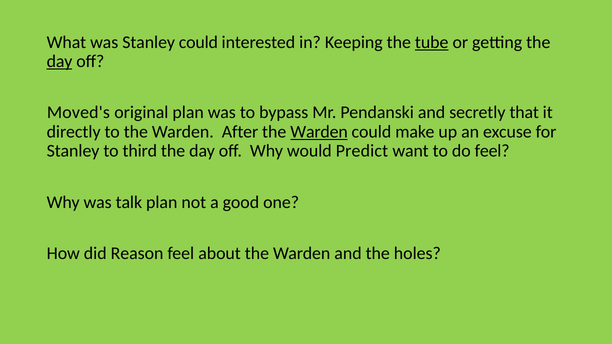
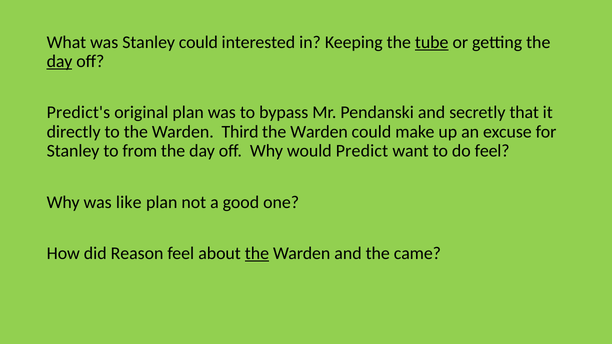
Moved's: Moved's -> Predict's
After: After -> Third
Warden at (319, 132) underline: present -> none
third: third -> from
talk: talk -> like
the at (257, 254) underline: none -> present
holes: holes -> came
